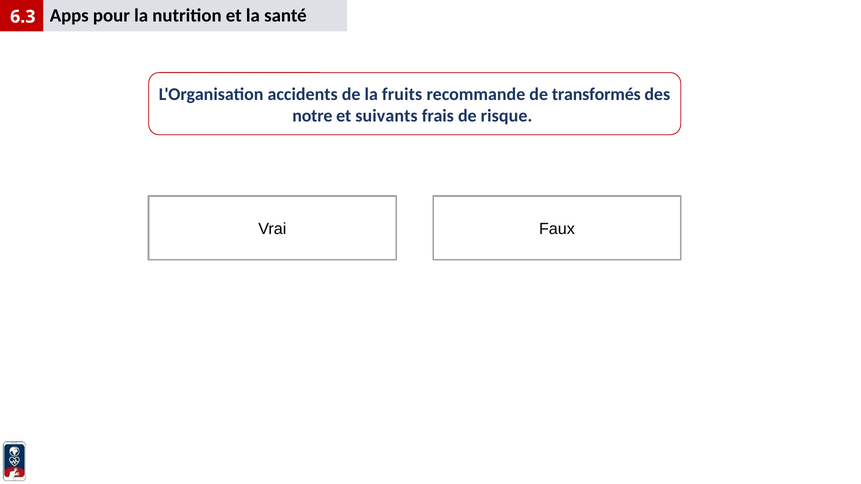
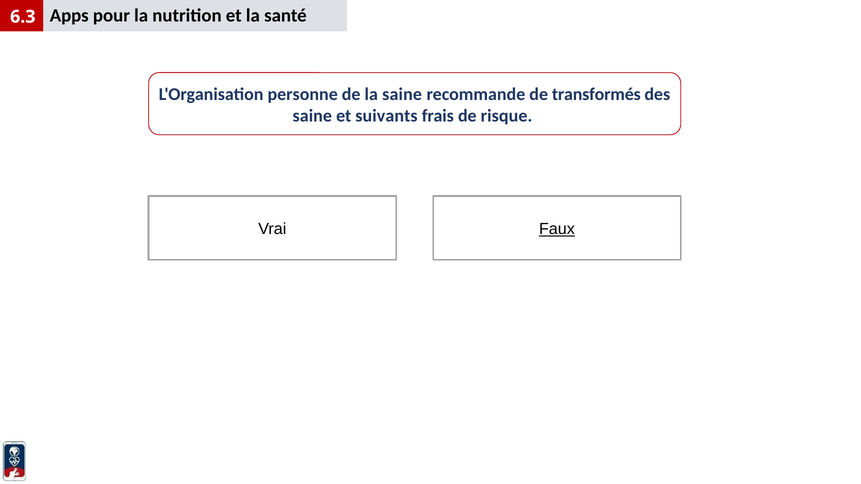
accidents: accidents -> personne
la fruits: fruits -> saine
notre at (312, 116): notre -> saine
Faux underline: none -> present
